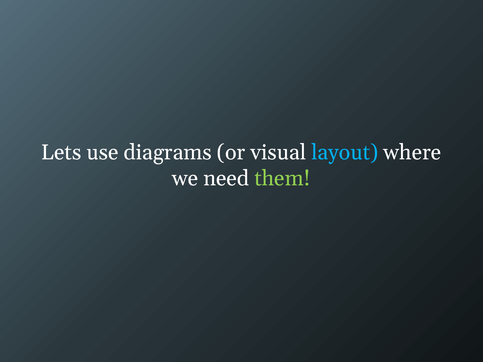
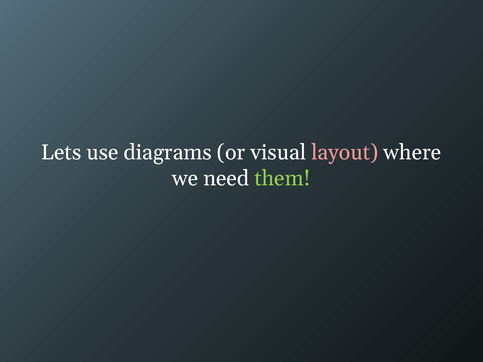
layout colour: light blue -> pink
